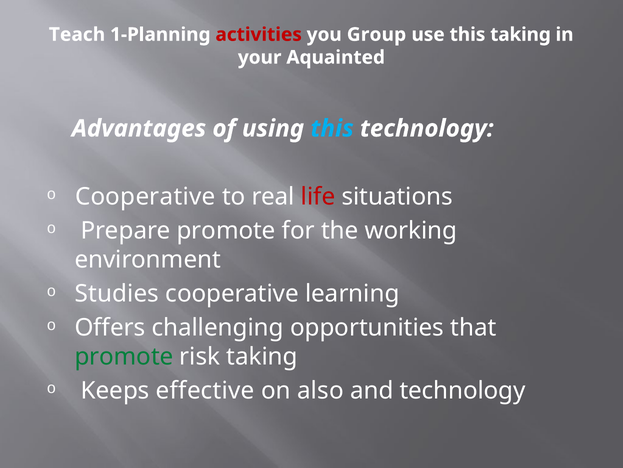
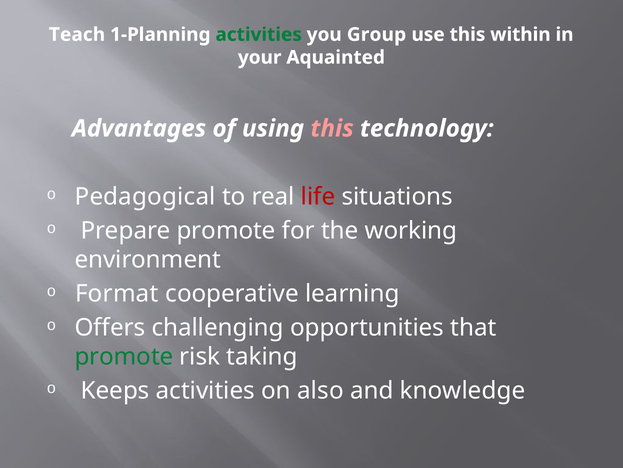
activities at (259, 35) colour: red -> green
this taking: taking -> within
this at (332, 128) colour: light blue -> pink
Cooperative at (145, 196): Cooperative -> Pedagogical
Studies: Studies -> Format
Keeps effective: effective -> activities
and technology: technology -> knowledge
